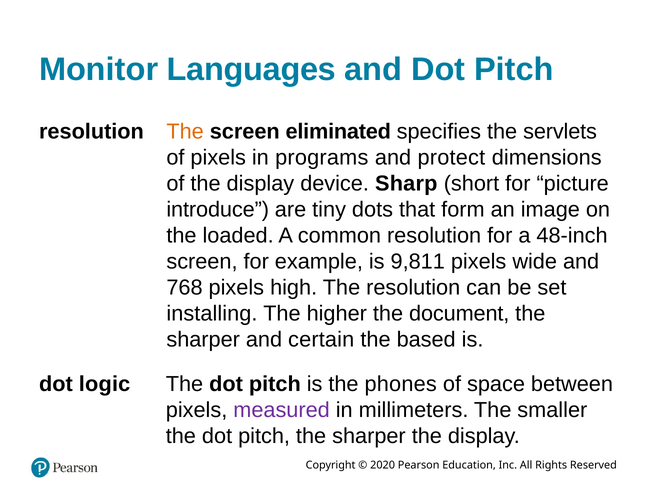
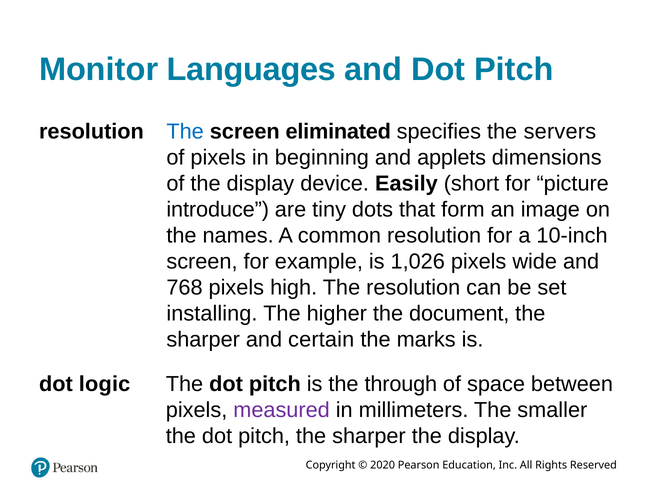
The at (185, 132) colour: orange -> blue
servlets: servlets -> servers
programs: programs -> beginning
protect: protect -> applets
Sharp: Sharp -> Easily
loaded: loaded -> names
48-inch: 48-inch -> 10-inch
9,811: 9,811 -> 1,026
based: based -> marks
phones: phones -> through
